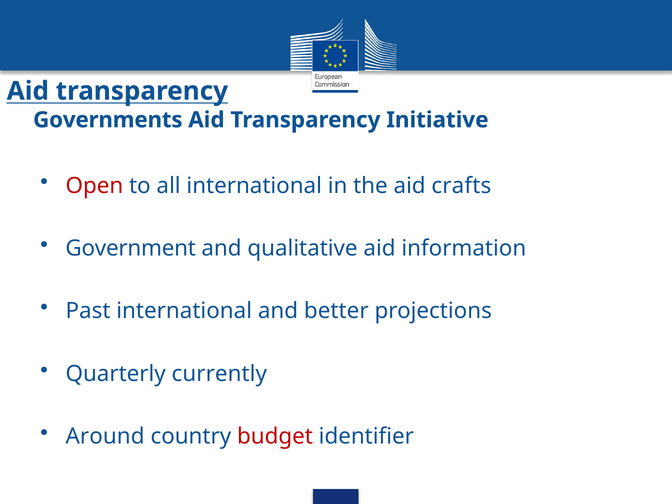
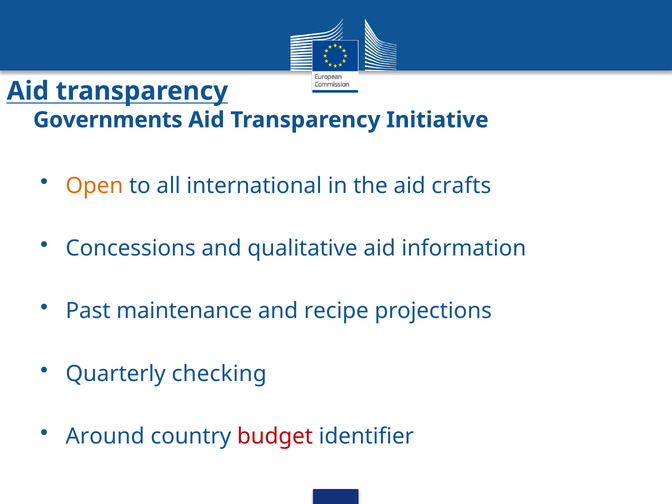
Open colour: red -> orange
Government: Government -> Concessions
Past international: international -> maintenance
better: better -> recipe
currently: currently -> checking
